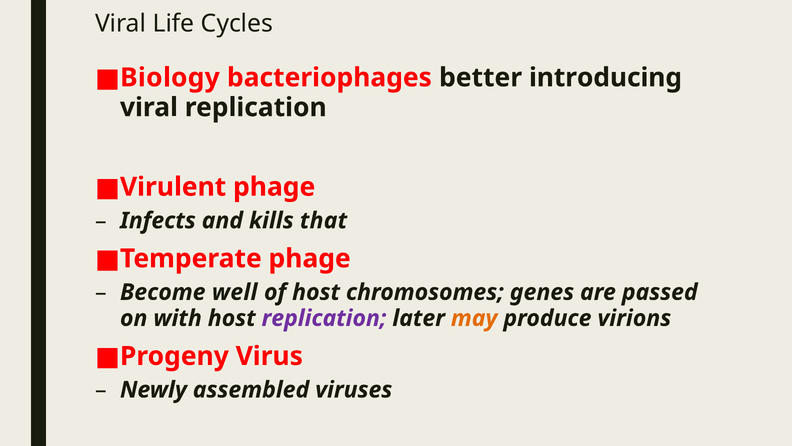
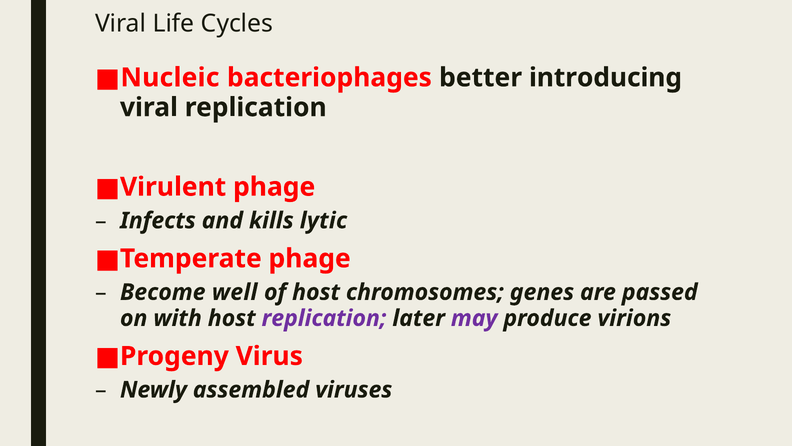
Biology: Biology -> Nucleic
that: that -> lytic
may colour: orange -> purple
